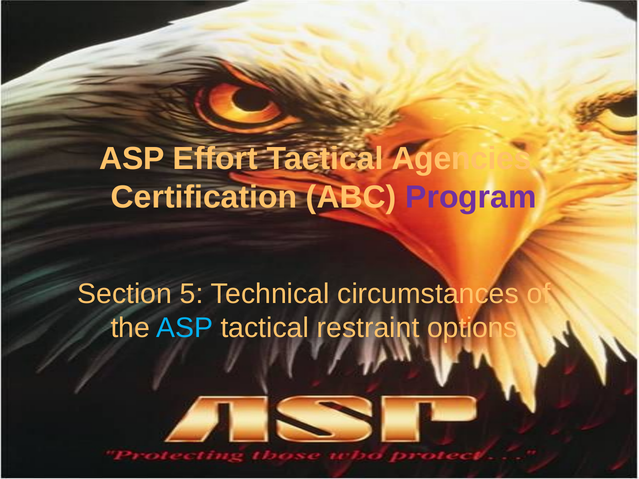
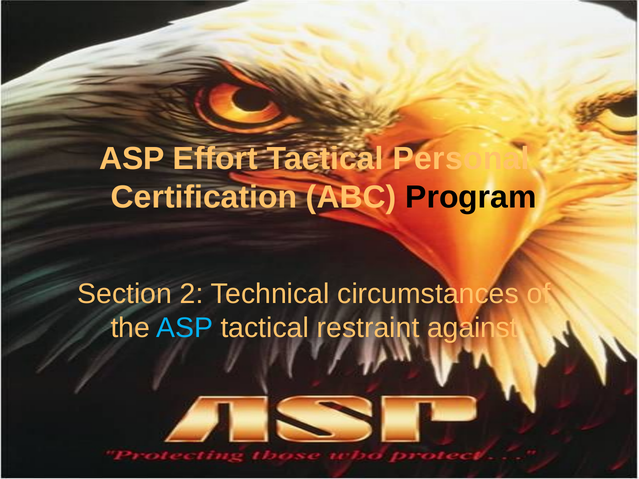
Agencies: Agencies -> Personal
Program colour: purple -> black
5: 5 -> 2
options: options -> against
